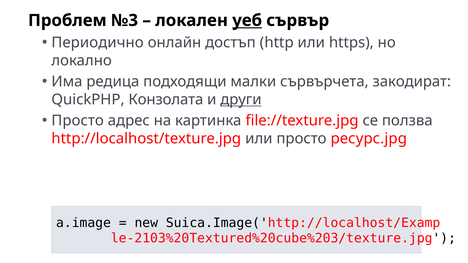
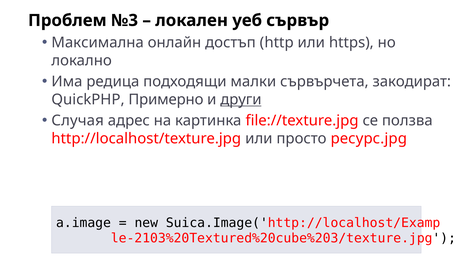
уеб underline: present -> none
Периодично: Периодично -> Максимална
Конзолата: Конзолата -> Примерно
Просто at (78, 121): Просто -> Случая
